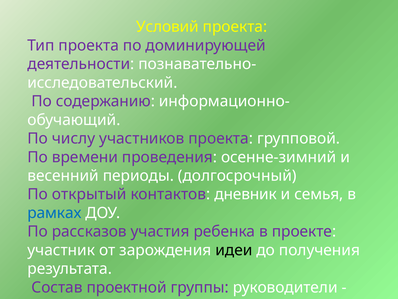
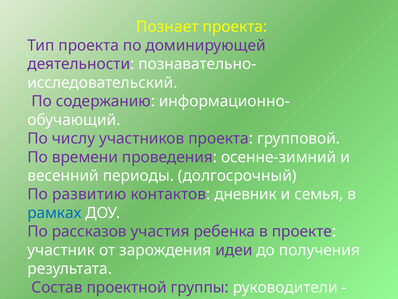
Условий: Условий -> Познает
открытый: открытый -> развитию
идеи colour: black -> purple
